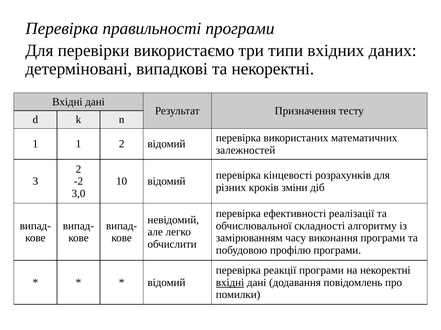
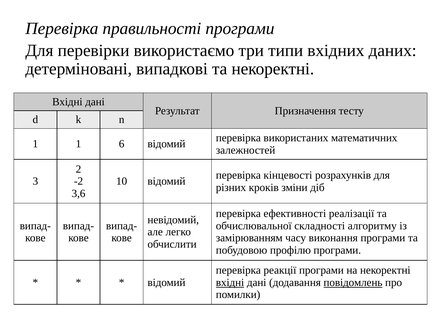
1 2: 2 -> 6
3,0: 3,0 -> 3,6
повідомлень underline: none -> present
